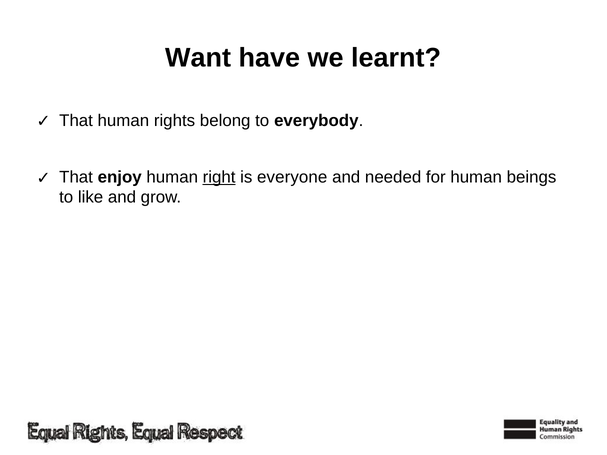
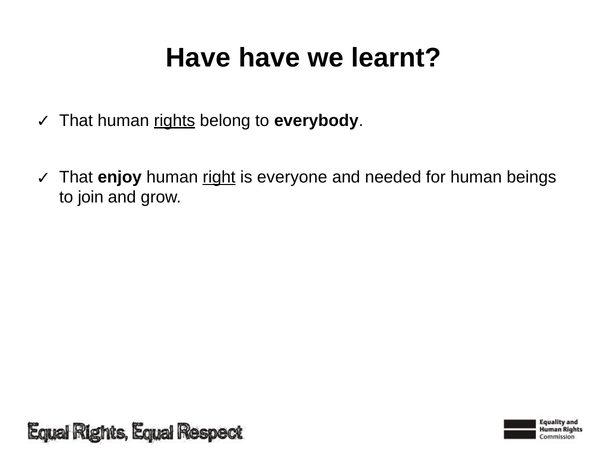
Want at (198, 58): Want -> Have
rights underline: none -> present
like: like -> join
